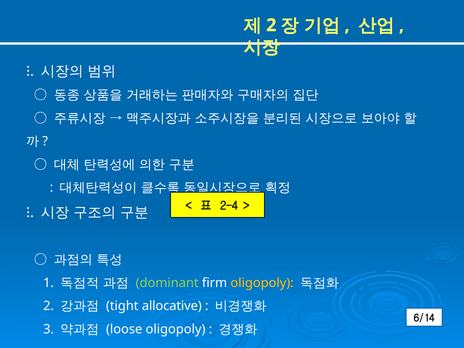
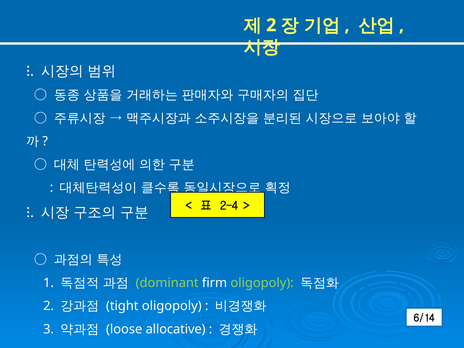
oligopoly at (262, 283) colour: yellow -> light green
tight allocative: allocative -> oligopoly
loose oligopoly: oligopoly -> allocative
